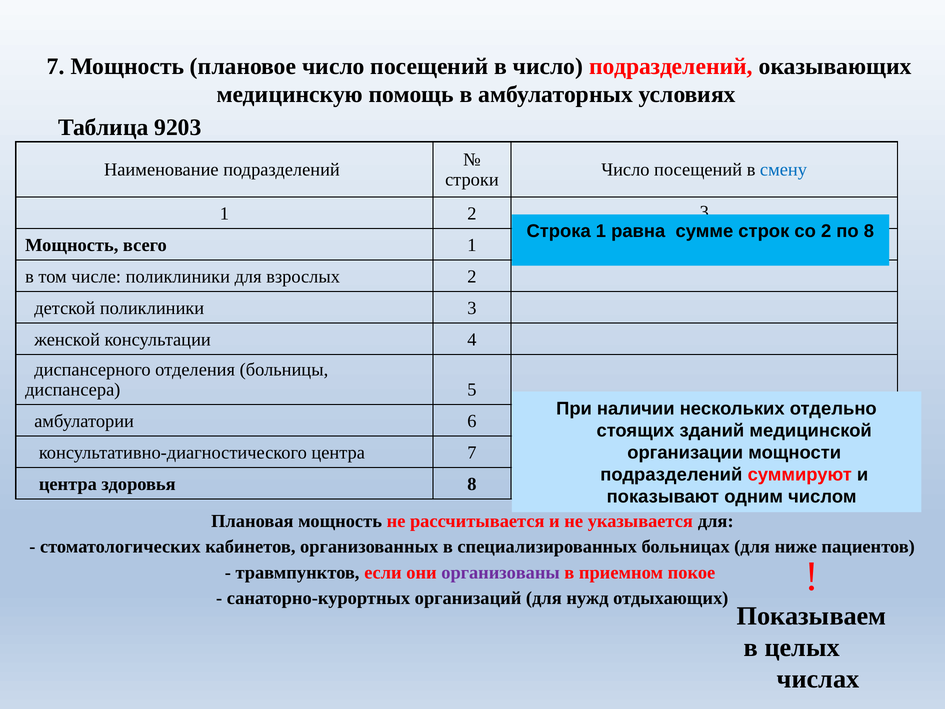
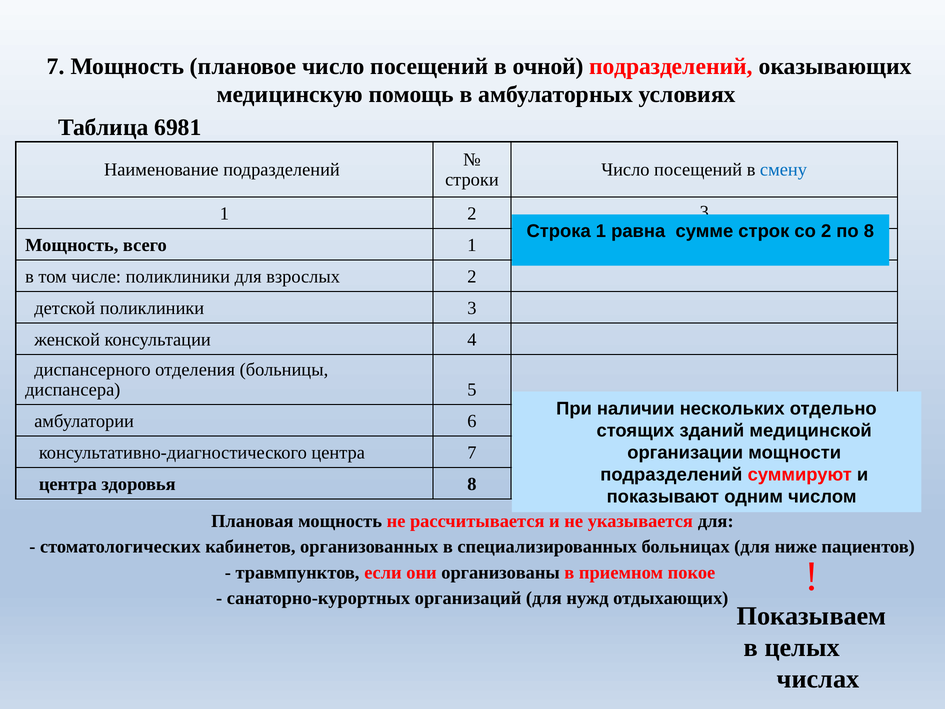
в число: число -> очной
9203: 9203 -> 6981
организованы colour: purple -> black
